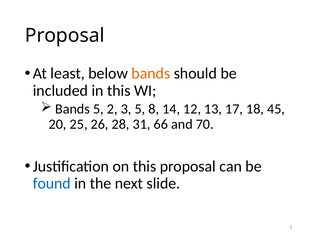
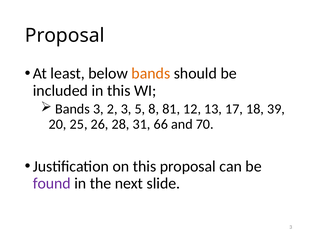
Bands 5: 5 -> 3
14: 14 -> 81
45: 45 -> 39
found colour: blue -> purple
